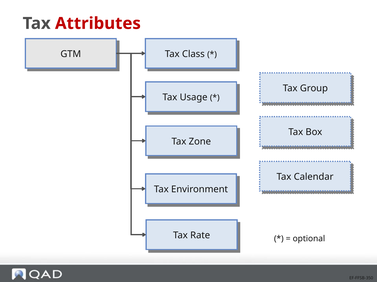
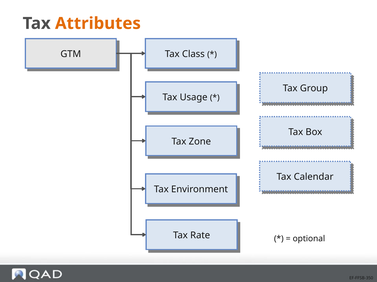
Attributes colour: red -> orange
